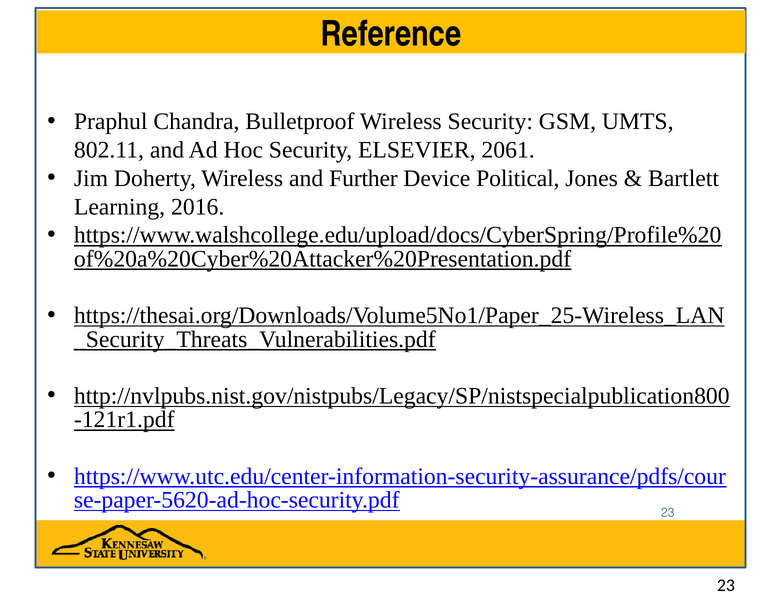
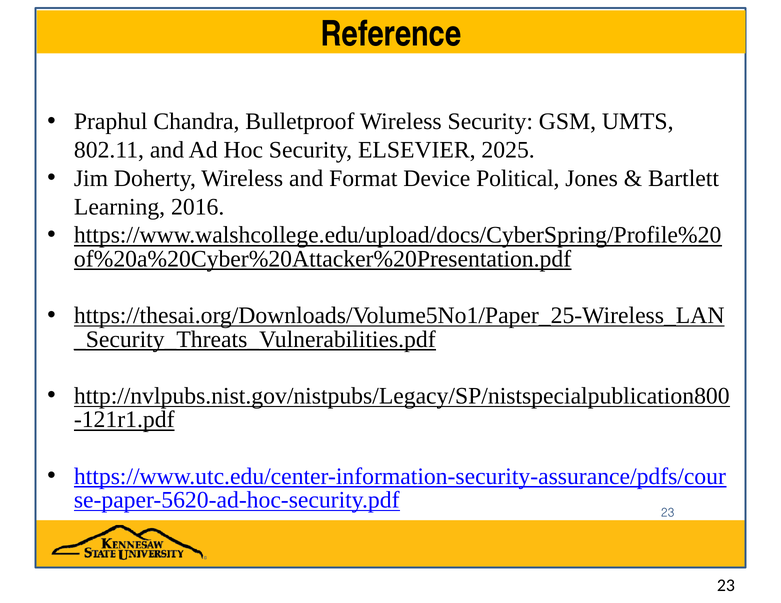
2061: 2061 -> 2025
Further: Further -> Format
